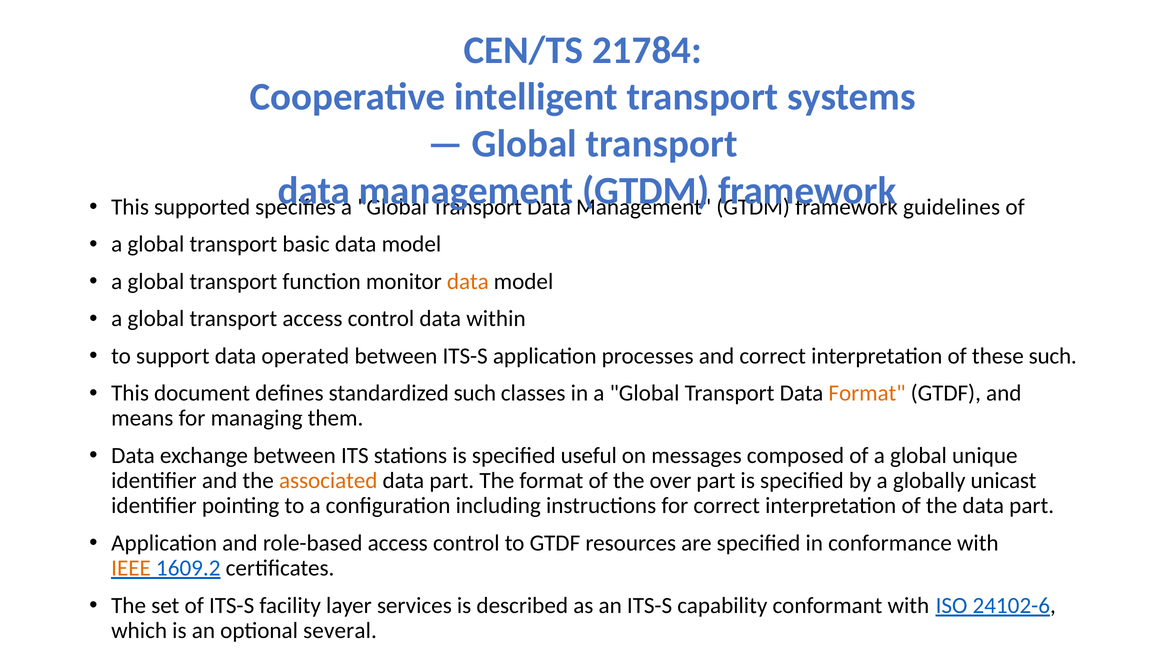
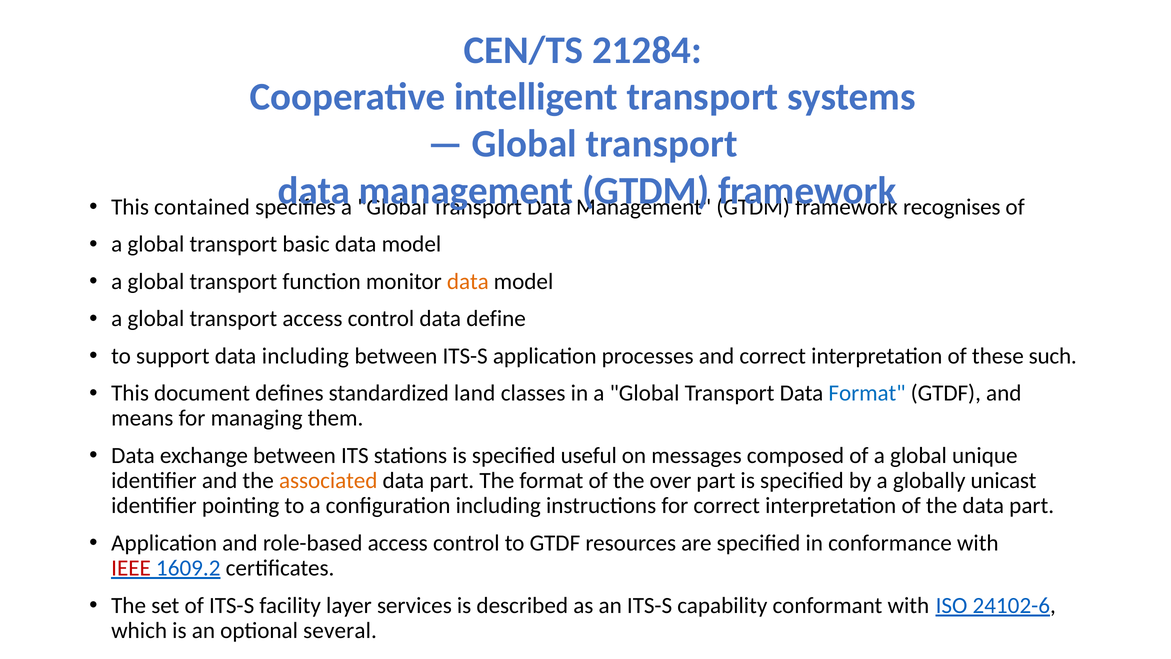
21784: 21784 -> 21284
supported: supported -> contained
guidelines: guidelines -> recognises
within: within -> define
data operated: operated -> including
standardized such: such -> land
Format at (867, 393) colour: orange -> blue
IEEE colour: orange -> red
